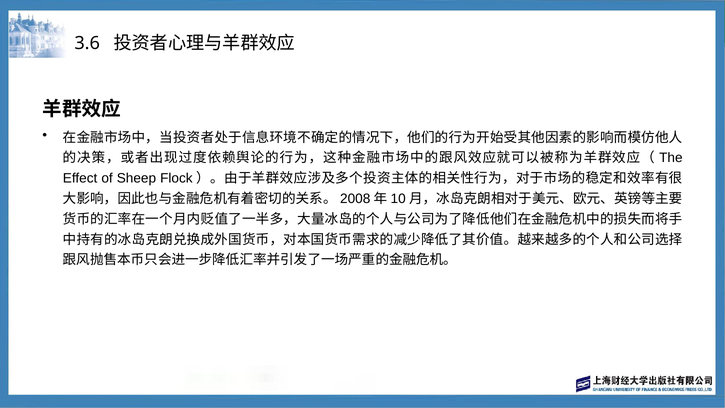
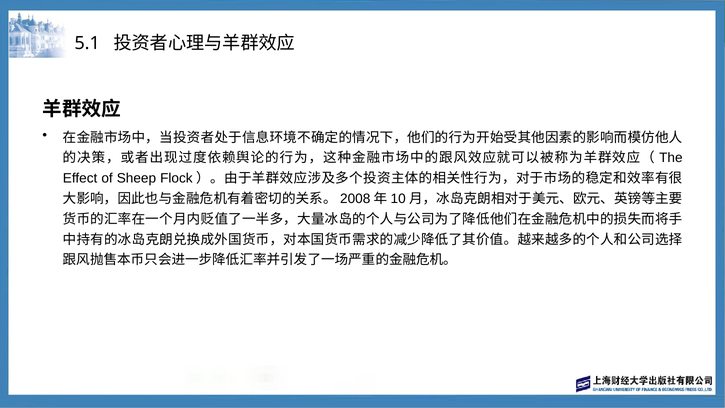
3.6: 3.6 -> 5.1
